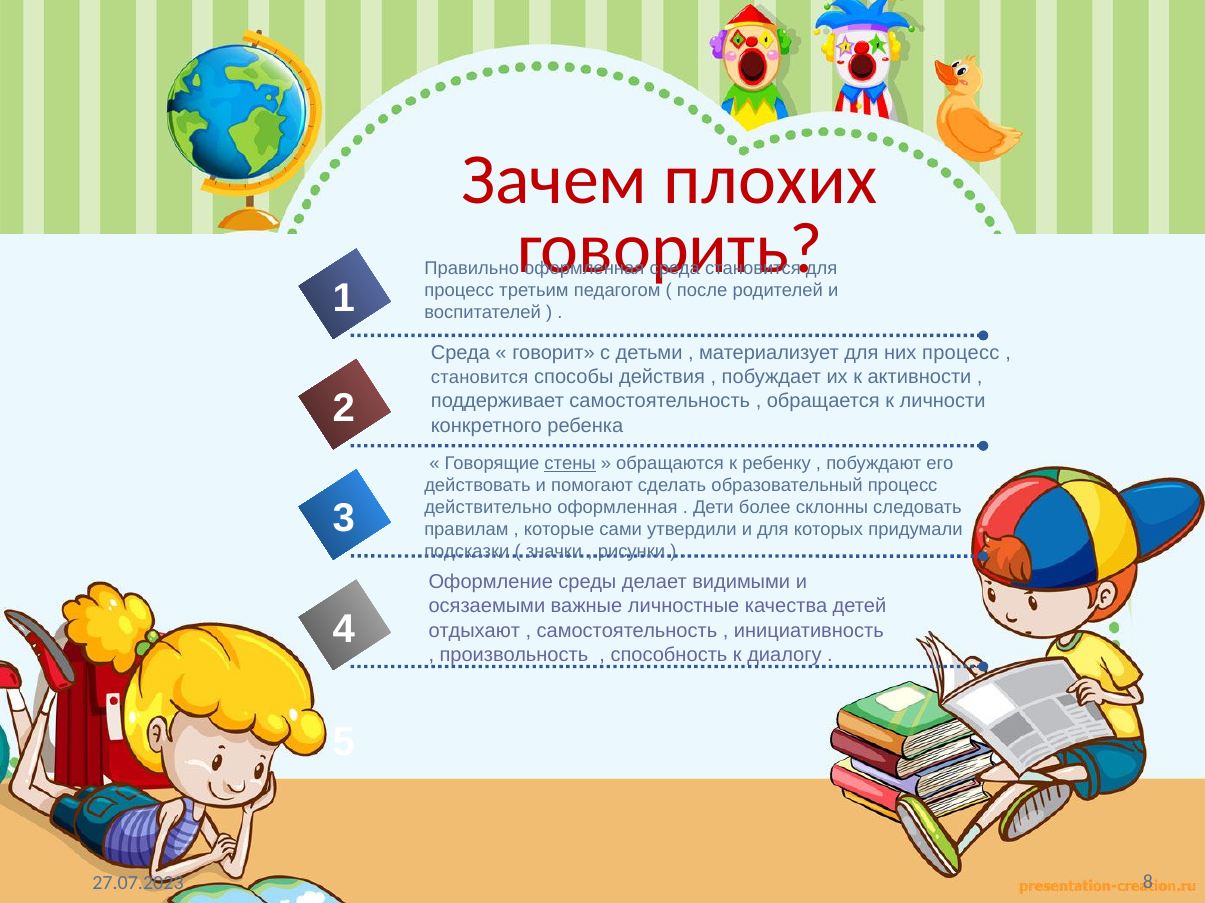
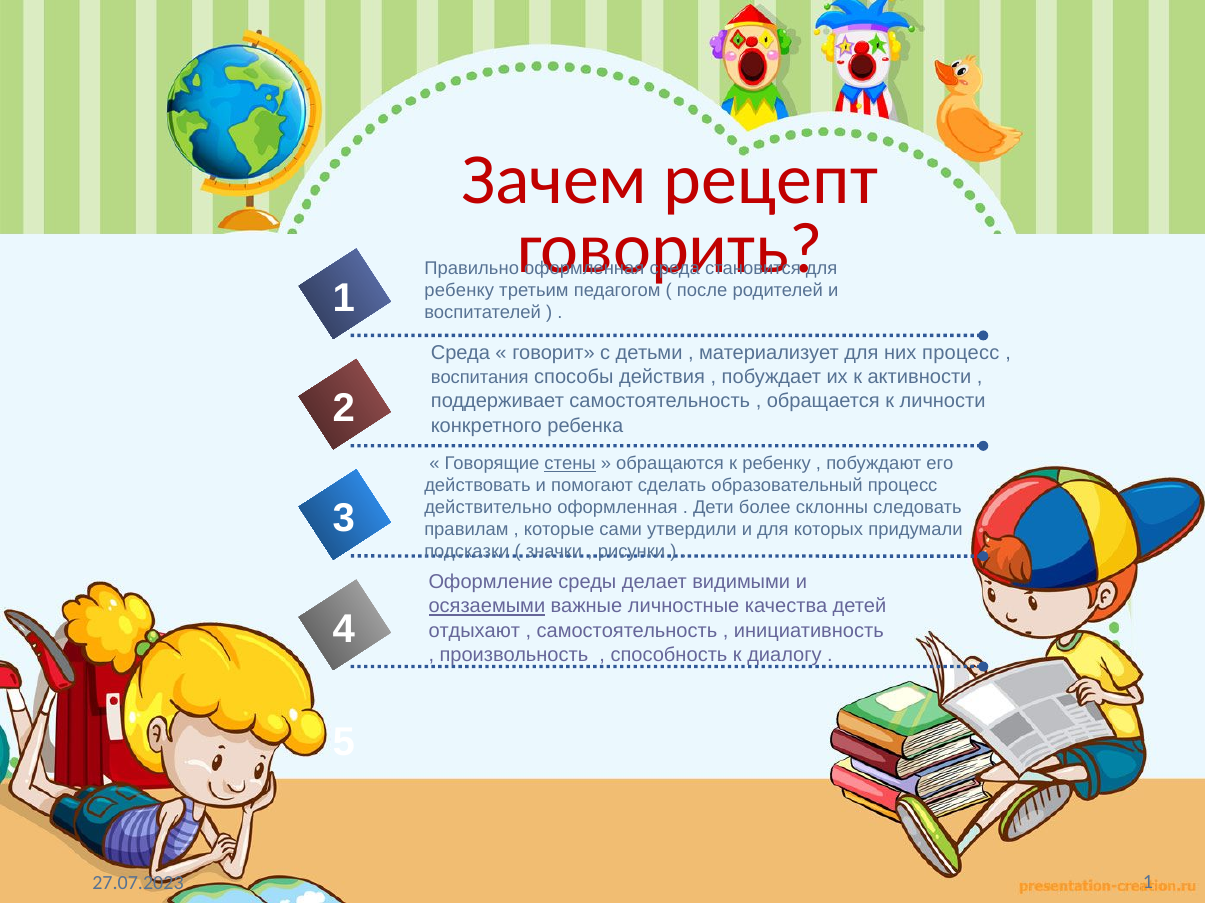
плохих: плохих -> рецепт
процесс at (459, 291): процесс -> ребенку
становится at (480, 378): становится -> воспитания
осязаемыми underline: none -> present
8 at (1148, 883): 8 -> 1
